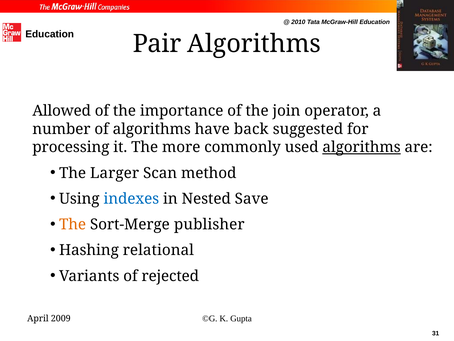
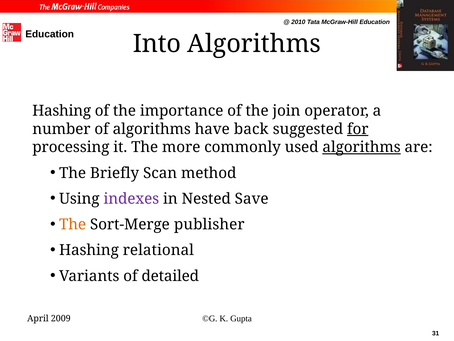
Pair: Pair -> Into
Allowed at (62, 111): Allowed -> Hashing
for underline: none -> present
Larger: Larger -> Briefly
indexes colour: blue -> purple
rejected: rejected -> detailed
